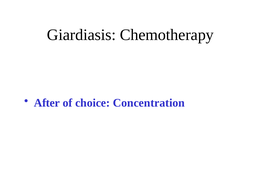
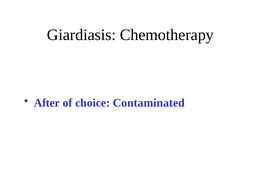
Concentration: Concentration -> Contaminated
